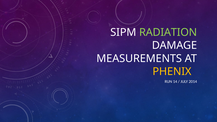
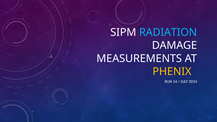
RADIATION colour: light green -> light blue
